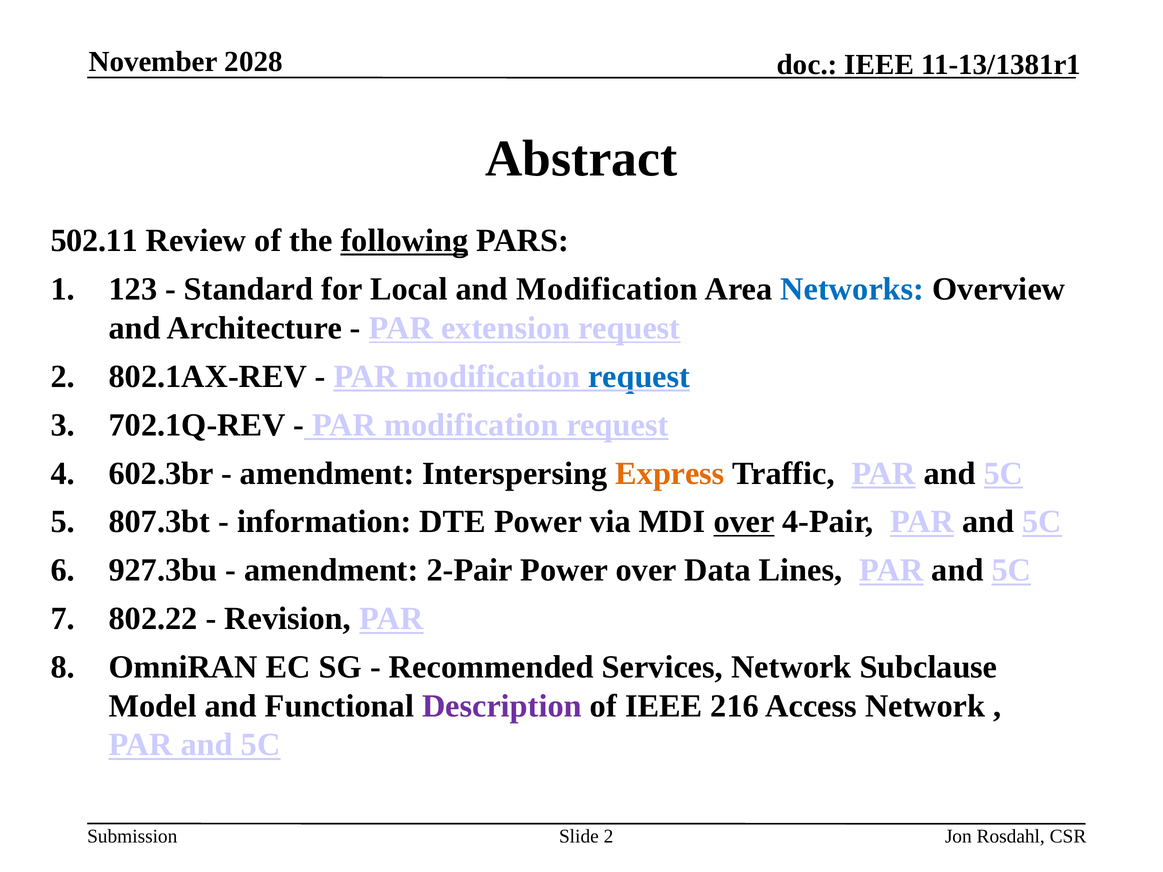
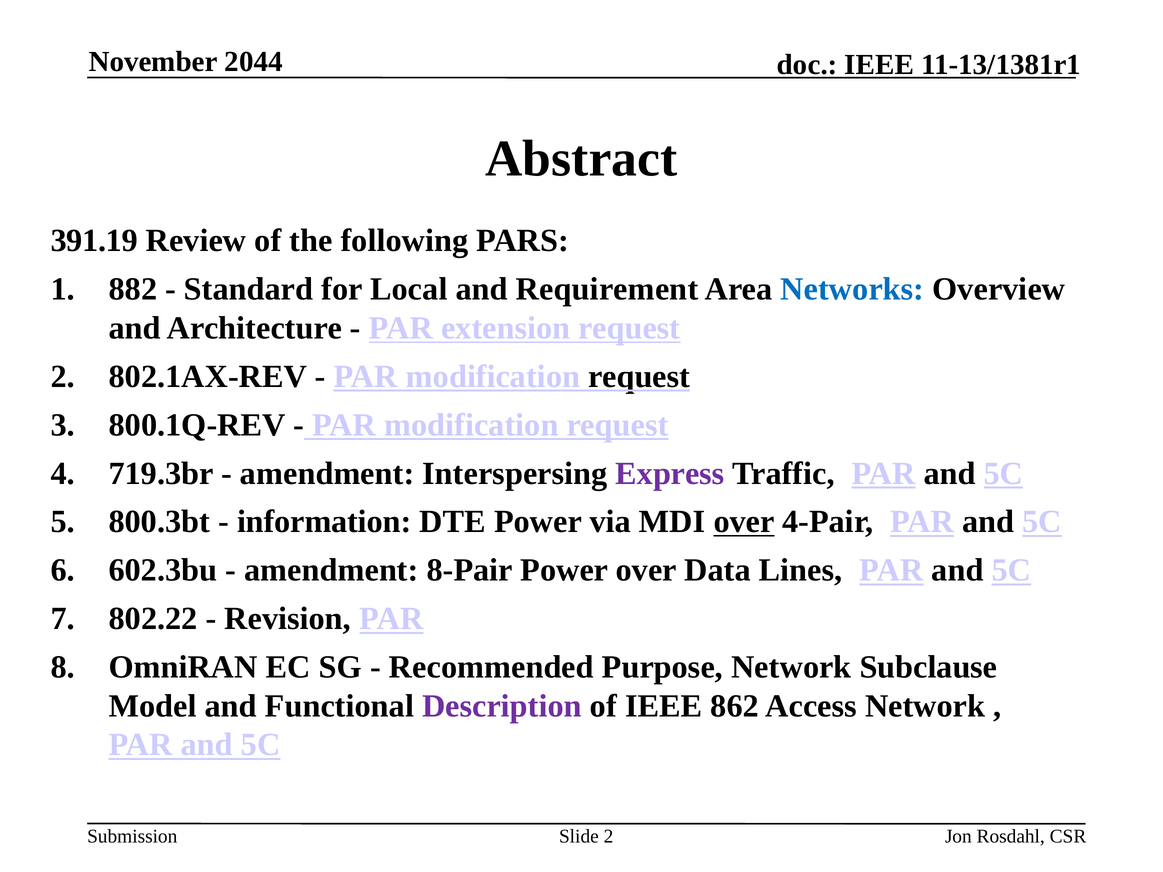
2028: 2028 -> 2044
502.11: 502.11 -> 391.19
following underline: present -> none
123: 123 -> 882
and Modification: Modification -> Requirement
request at (639, 377) colour: blue -> black
702.1Q-REV: 702.1Q-REV -> 800.1Q-REV
602.3br: 602.3br -> 719.3br
Express colour: orange -> purple
807.3bt: 807.3bt -> 800.3bt
927.3bu: 927.3bu -> 602.3bu
2-Pair: 2-Pair -> 8-Pair
Services: Services -> Purpose
216: 216 -> 862
